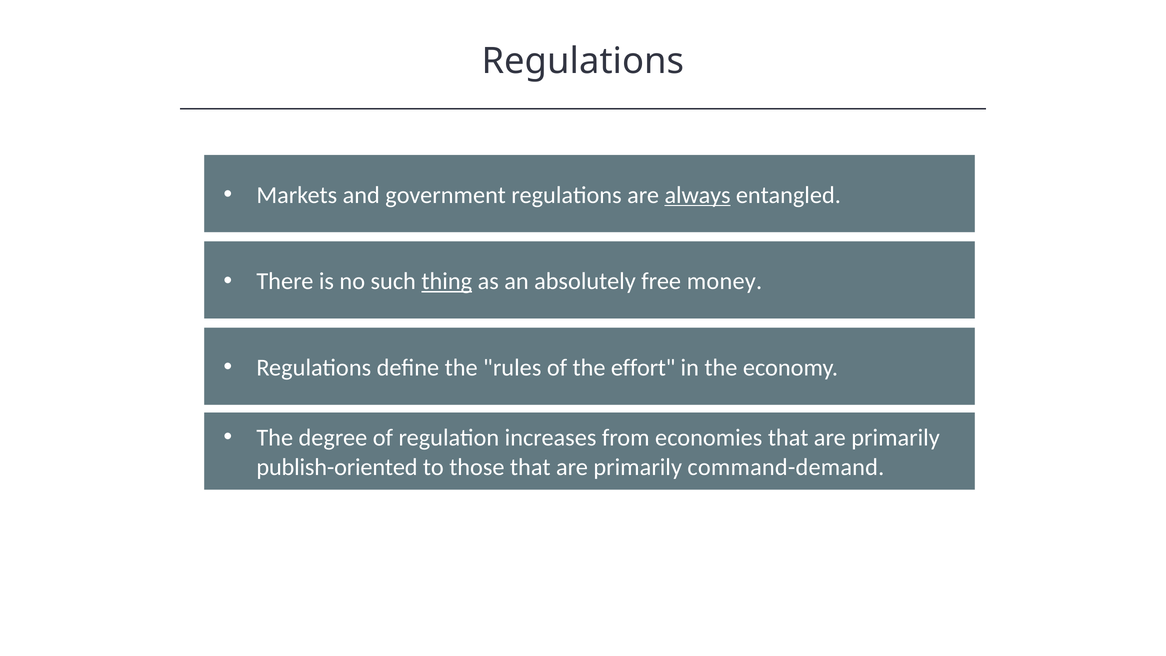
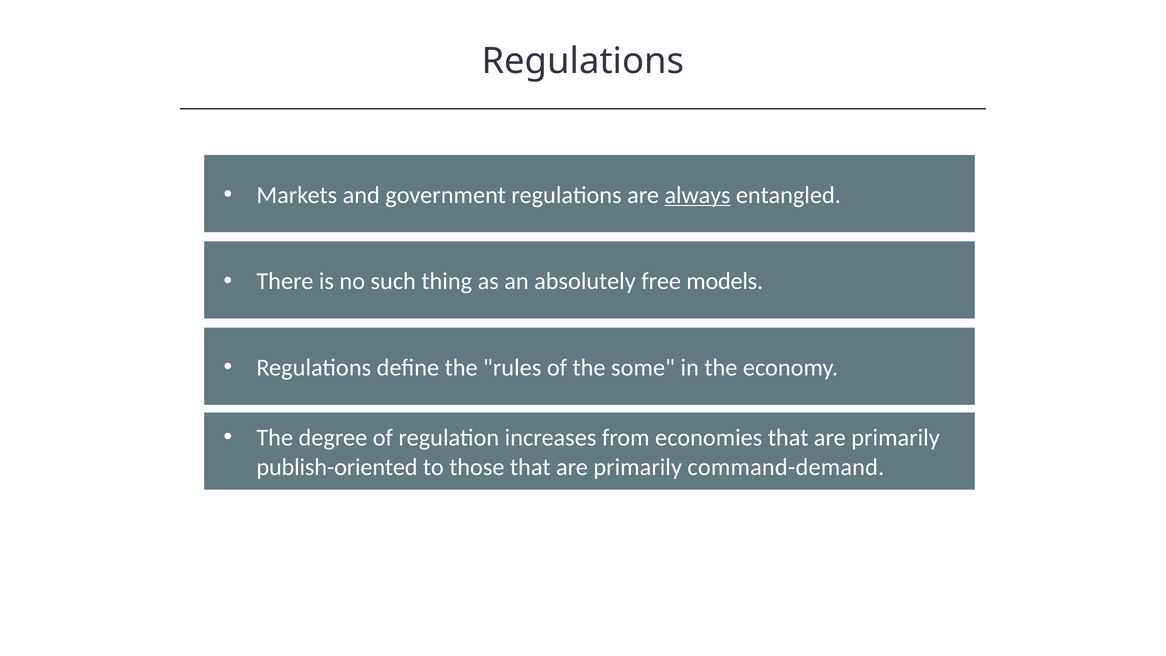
thing underline: present -> none
money: money -> models
effort: effort -> some
